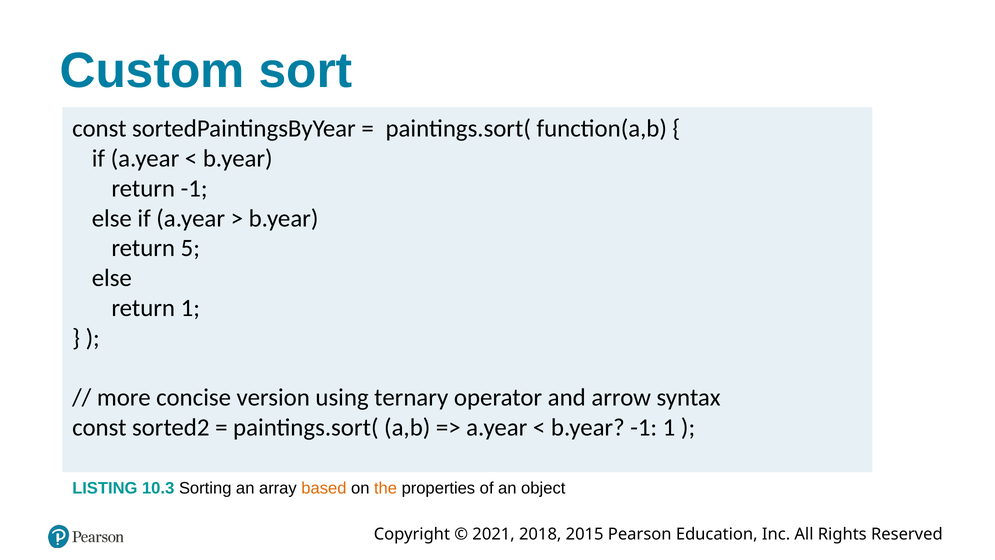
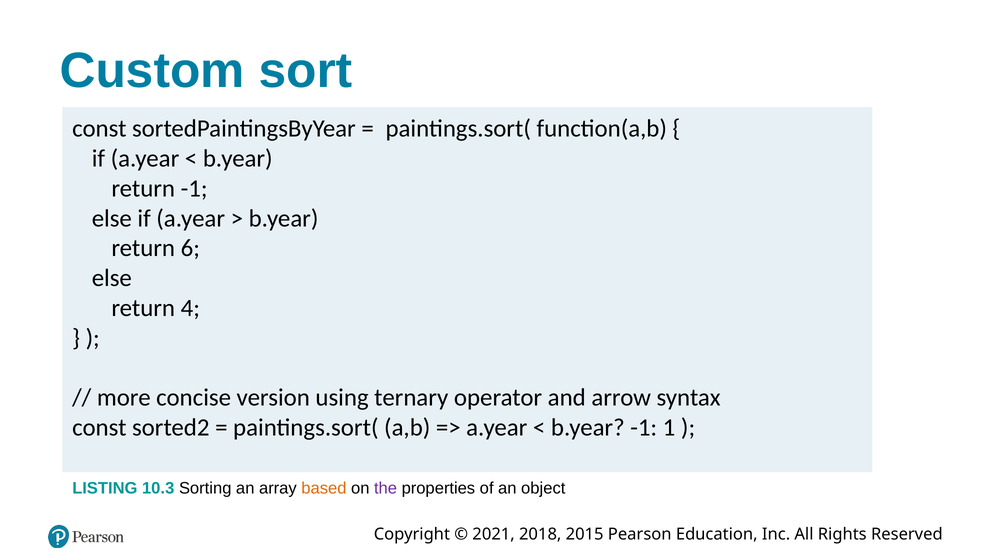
5: 5 -> 6
return 1: 1 -> 4
the colour: orange -> purple
